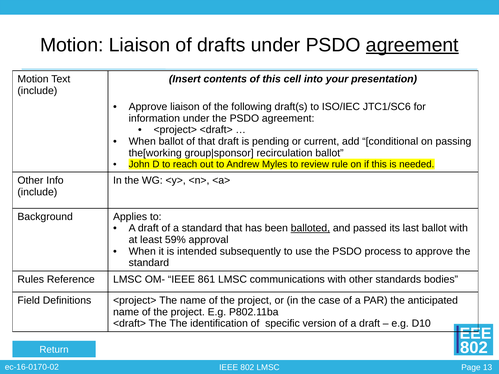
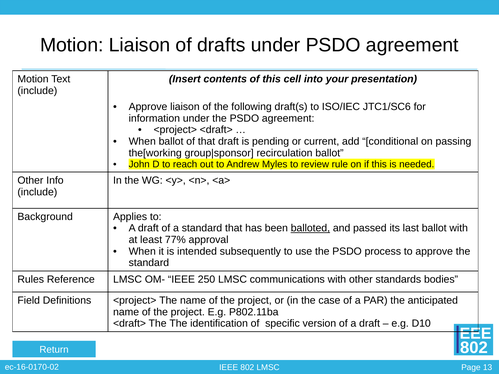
agreement at (412, 45) underline: present -> none
59%: 59% -> 77%
861: 861 -> 250
